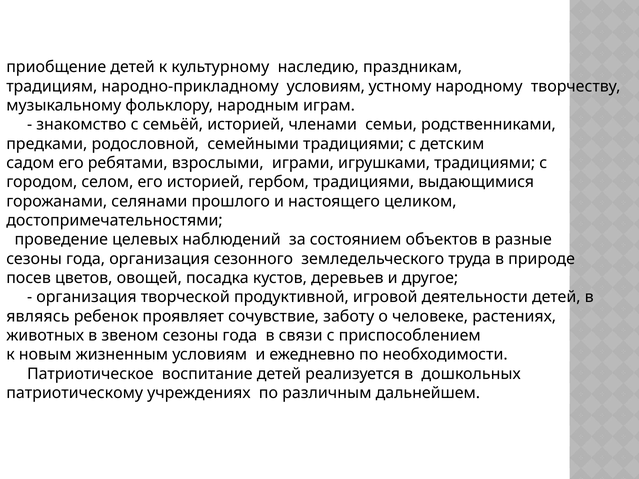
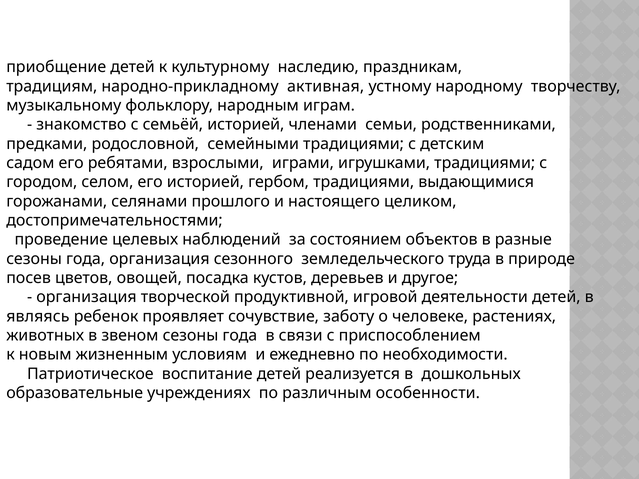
народно-прикладному условиям: условиям -> активная
патриотическому: патриотическому -> образовательные
дальнейшем: дальнейшем -> особенности
